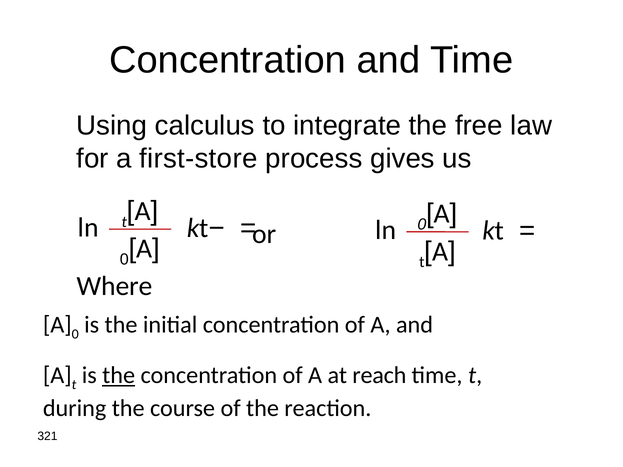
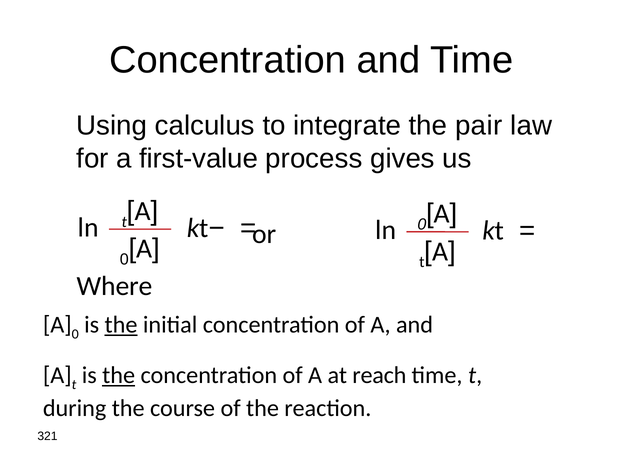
free: free -> pair
first-store: first-store -> first-value
the at (121, 325) underline: none -> present
